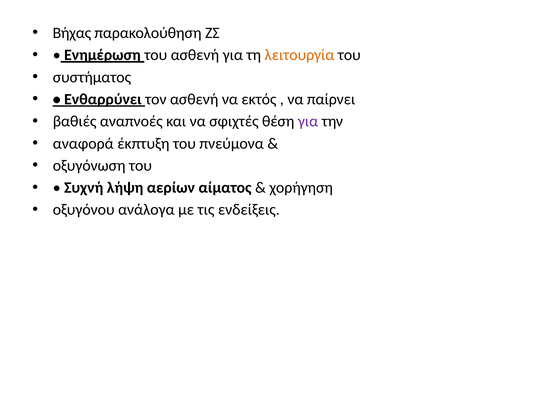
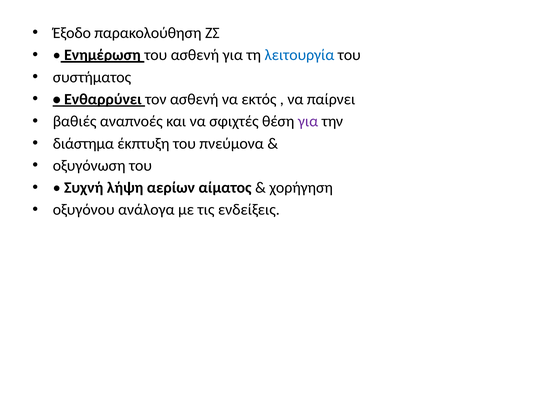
Βήχας: Βήχας -> Έξοδο
λειτουργία colour: orange -> blue
αναφορά: αναφορά -> διάστημα
